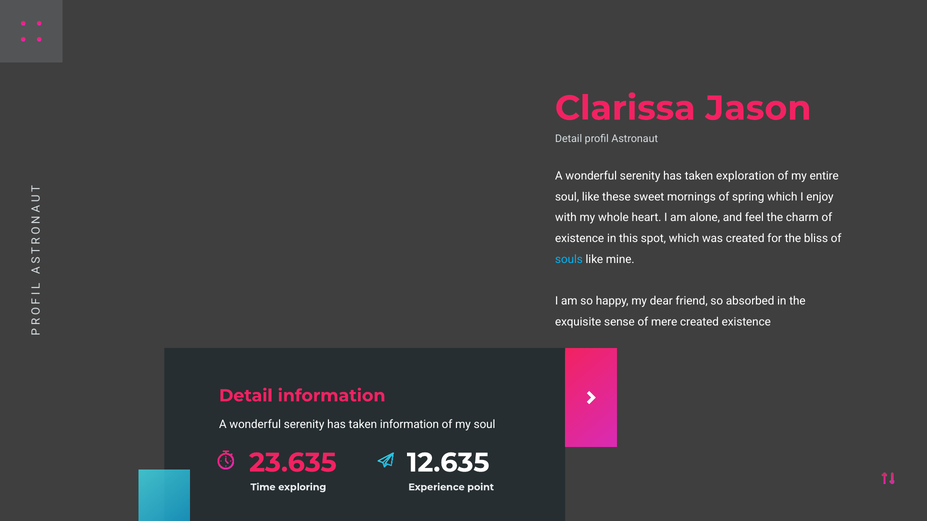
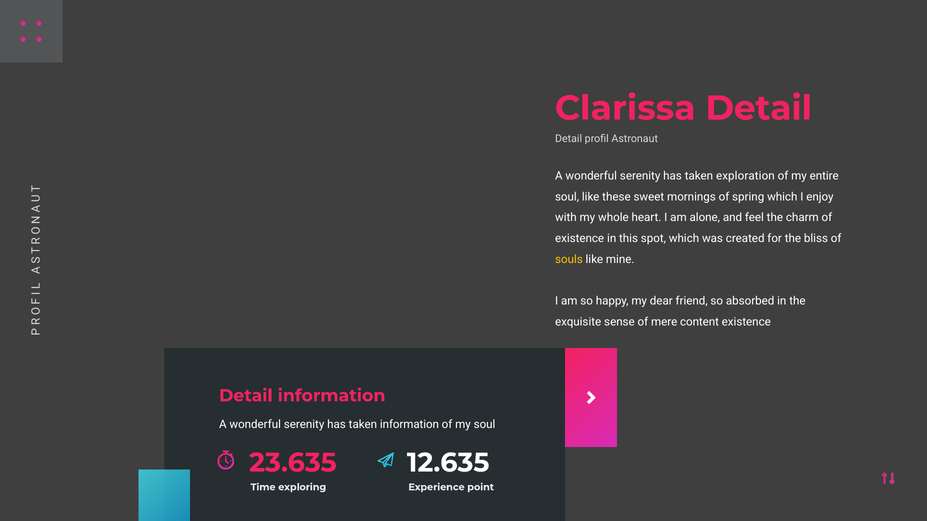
Clarissa Jason: Jason -> Detail
souls colour: light blue -> yellow
created at (699, 322): created -> content
